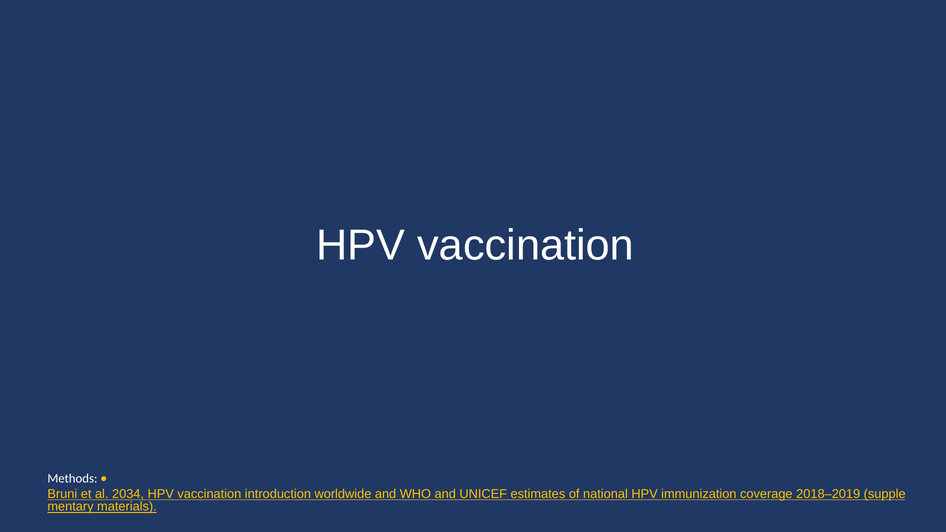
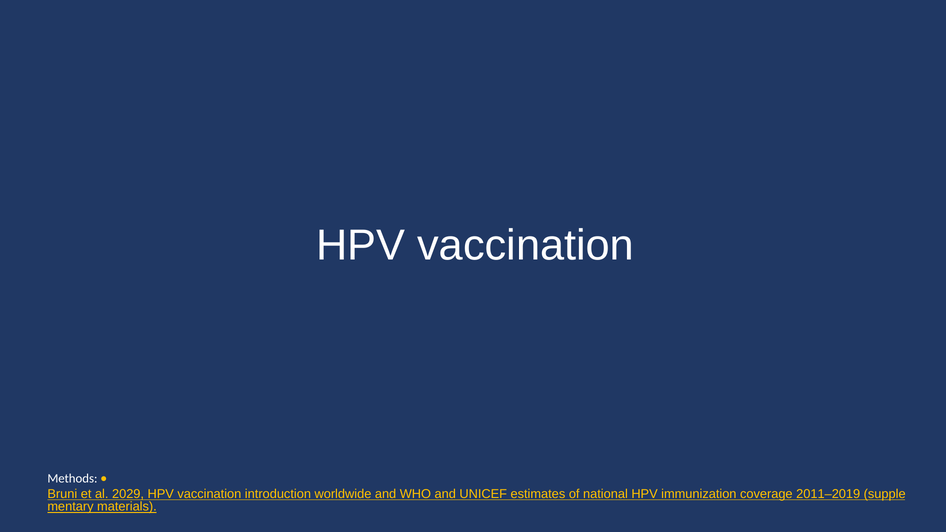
2034: 2034 -> 2029
2018–2019: 2018–2019 -> 2011–2019
